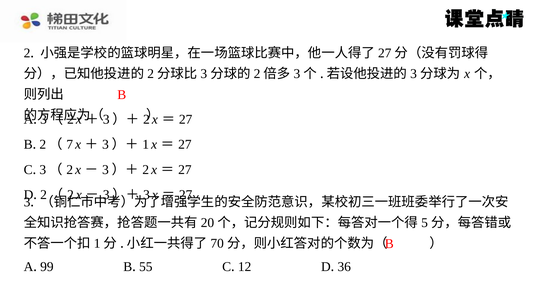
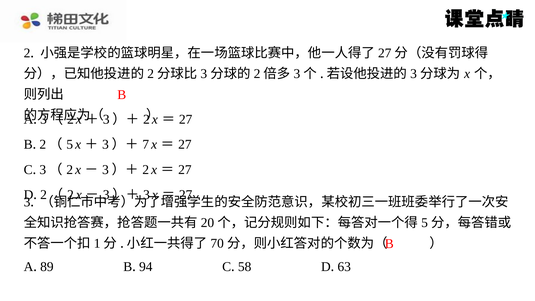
7: 7 -> 5
1: 1 -> 7
99: 99 -> 89
55: 55 -> 94
12: 12 -> 58
36: 36 -> 63
